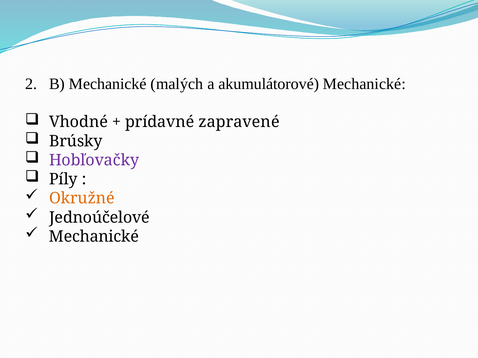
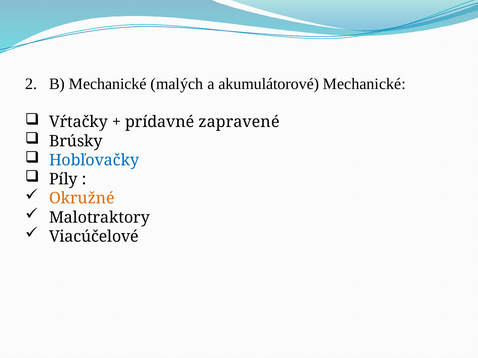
Vhodné: Vhodné -> Vŕtačky
Hobľovačky colour: purple -> blue
Jednoúčelové: Jednoúčelové -> Malotraktory
Mechanické at (94, 237): Mechanické -> Viacúčelové
